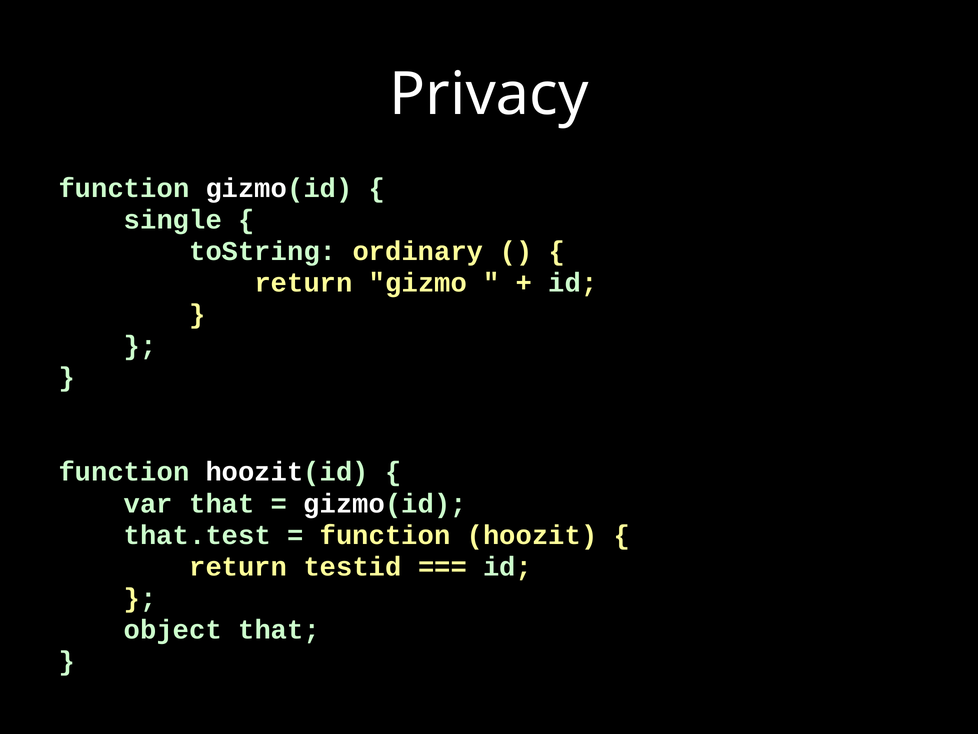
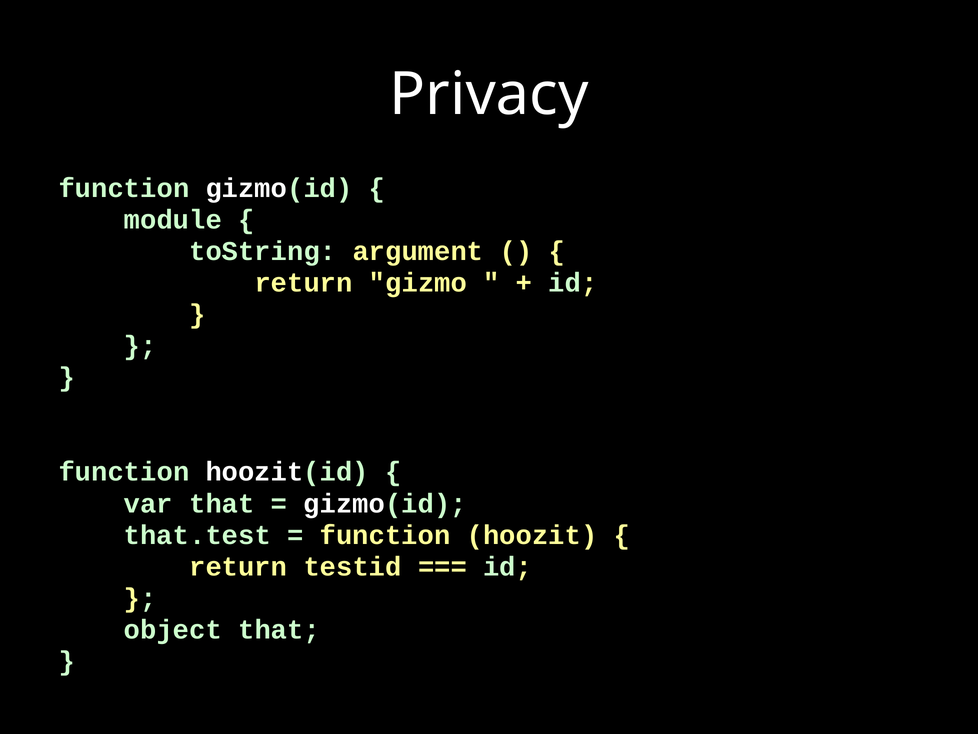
single: single -> module
ordinary: ordinary -> argument
